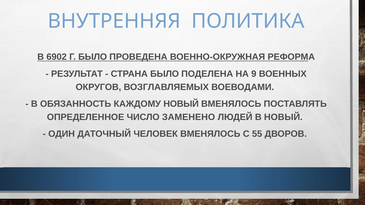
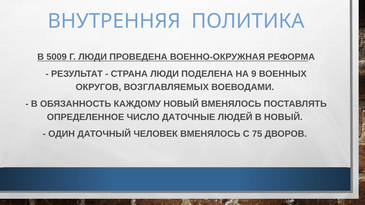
6902: 6902 -> 5009
Г БЫЛО: БЫЛО -> ЛЮДИ
СТРАНА БЫЛО: БЫЛО -> ЛЮДИ
ЗАМЕНЕНО: ЗАМЕНЕНО -> ДАТОЧНЫЕ
55: 55 -> 75
